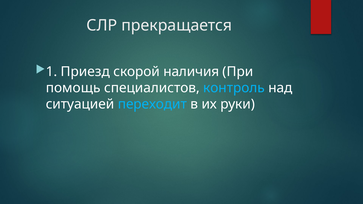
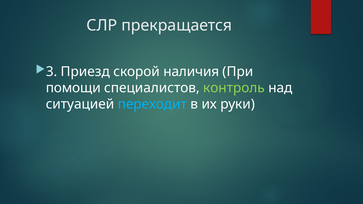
1: 1 -> 3
помощь: помощь -> помощи
контроль colour: light blue -> light green
